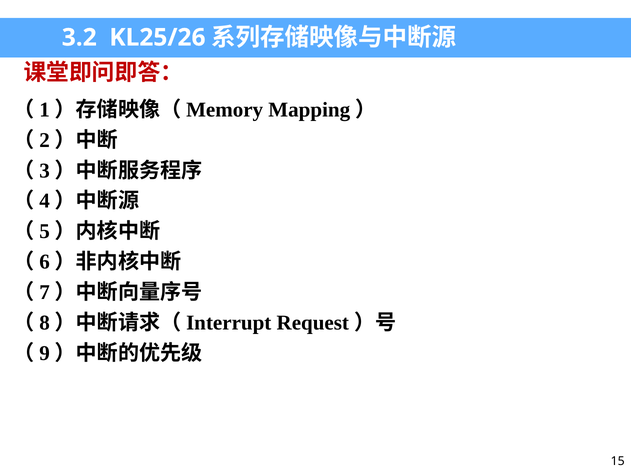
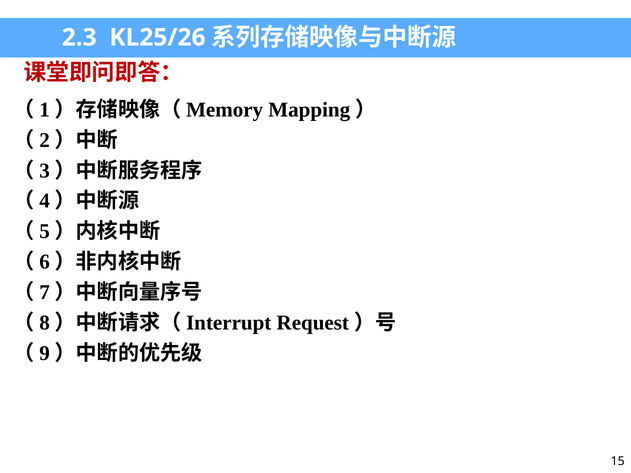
3.2: 3.2 -> 2.3
